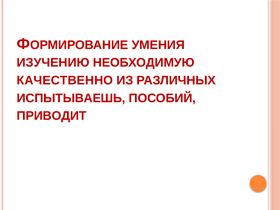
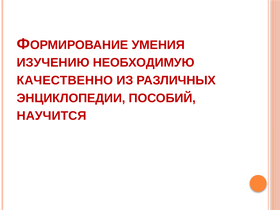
ИСПЫТЫВАЕШЬ: ИСПЫТЫВАЕШЬ -> ЭНЦИКЛОПЕДИИ
ПРИВОДИТ: ПРИВОДИТ -> НАУЧИТСЯ
